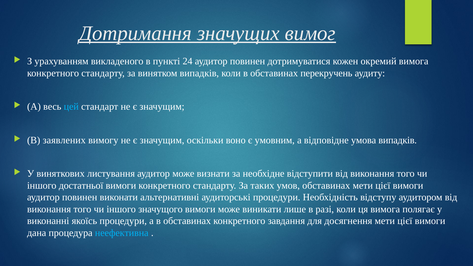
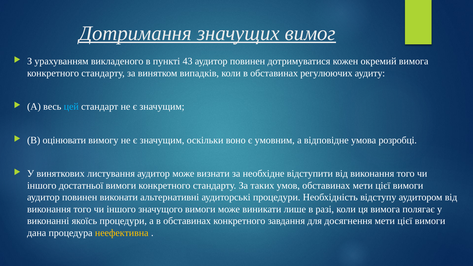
24: 24 -> 43
перекручень: перекручень -> регулюючих
заявлених: заявлених -> оцінювати
умова випадків: випадків -> розробці
неефективна colour: light blue -> yellow
